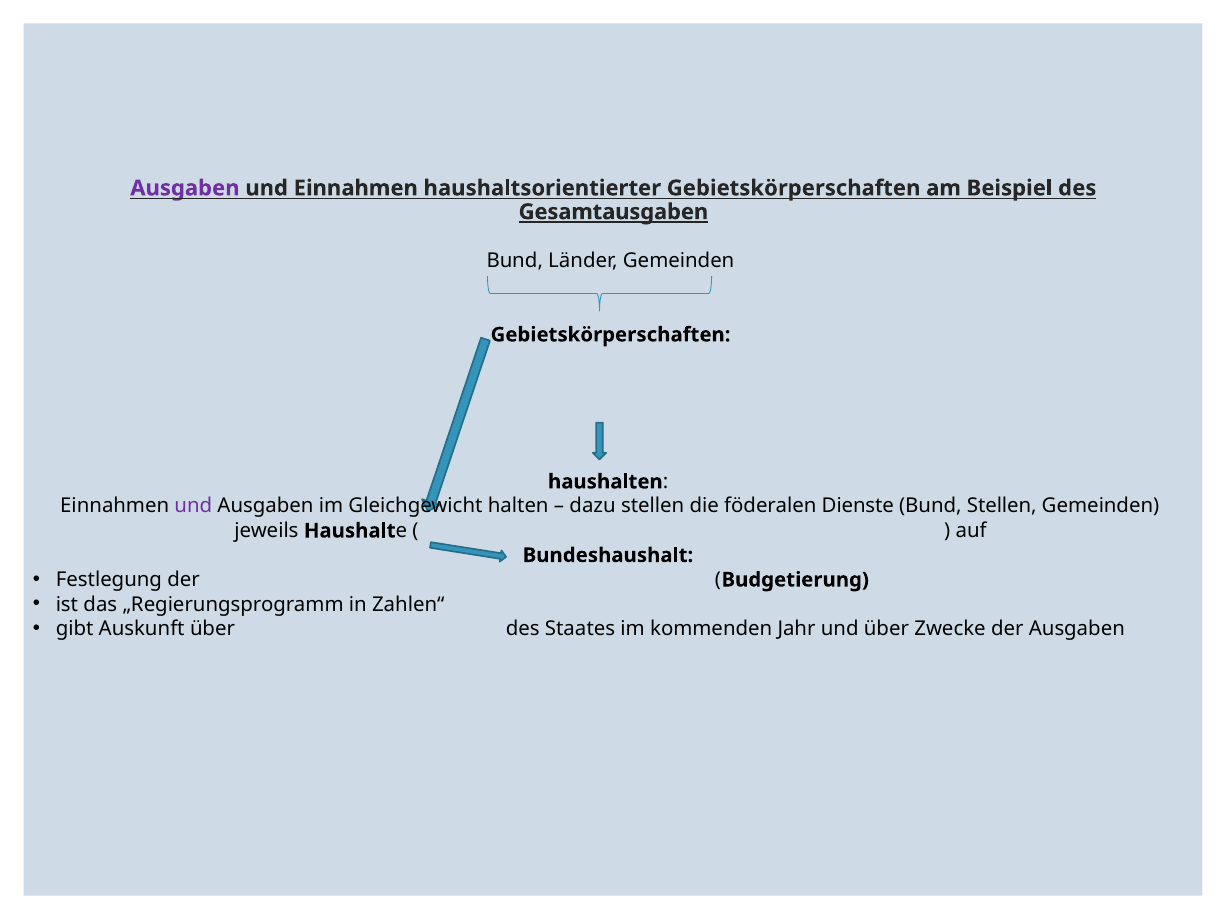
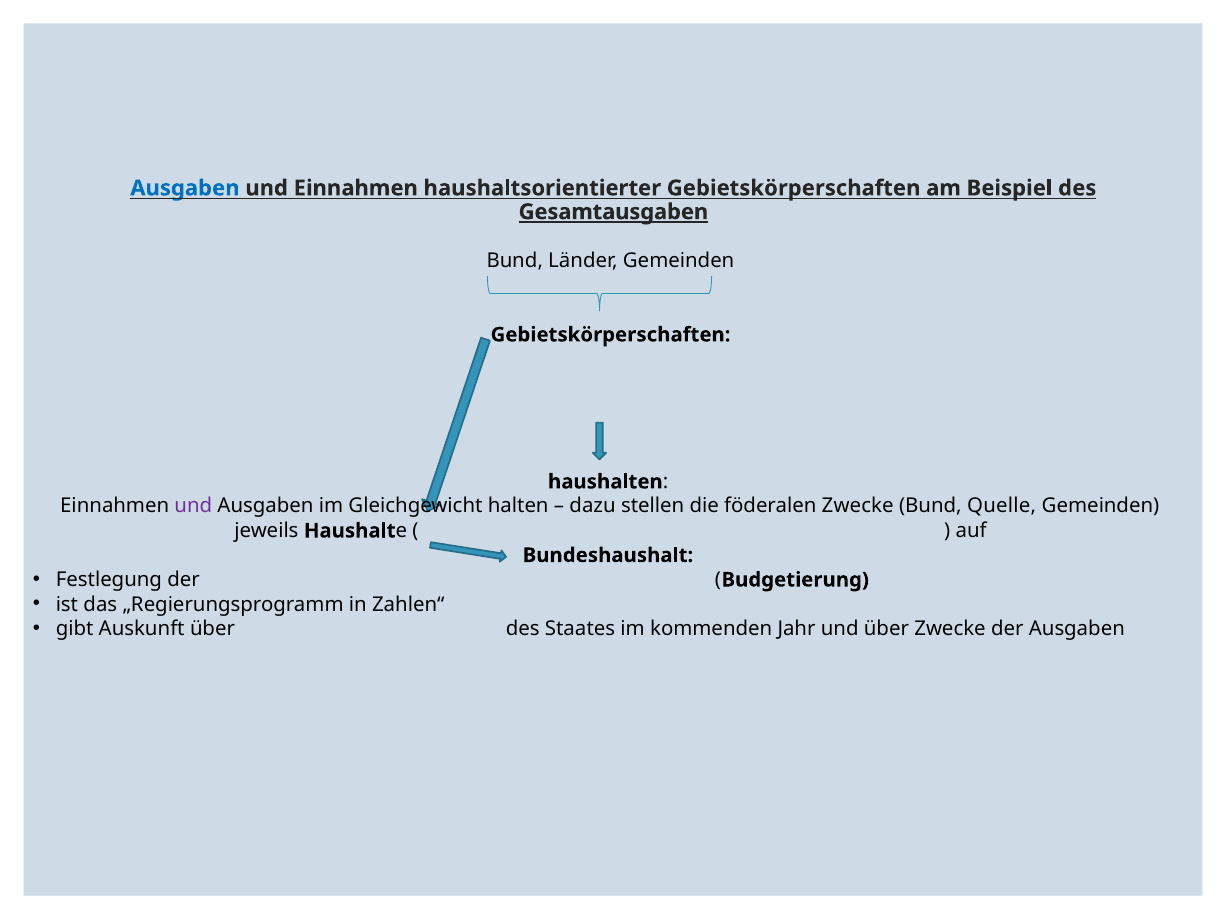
Ausgaben at (185, 188) colour: purple -> blue
föderalen Dienste: Dienste -> Zwecke
Bund Stellen: Stellen -> Quelle
